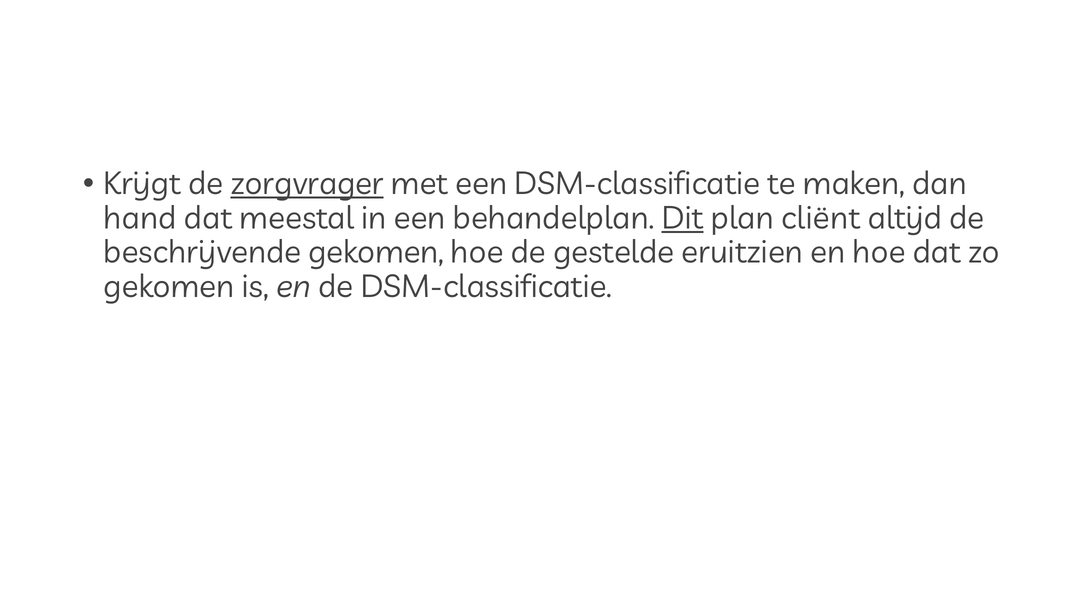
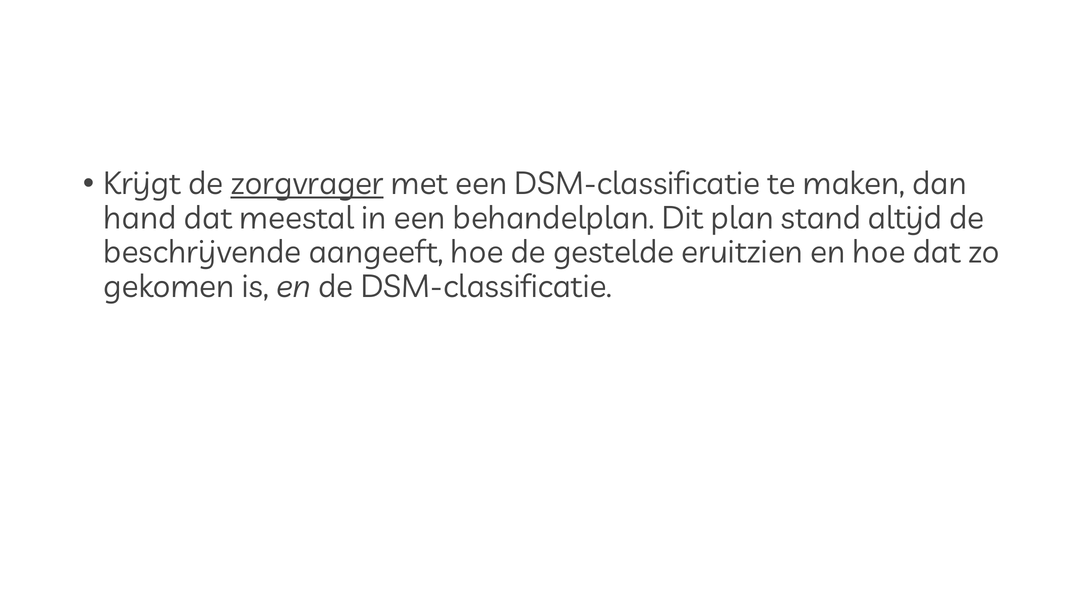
Dit underline: present -> none
cliënt: cliënt -> stand
beschrijvende gekomen: gekomen -> aangeeft
